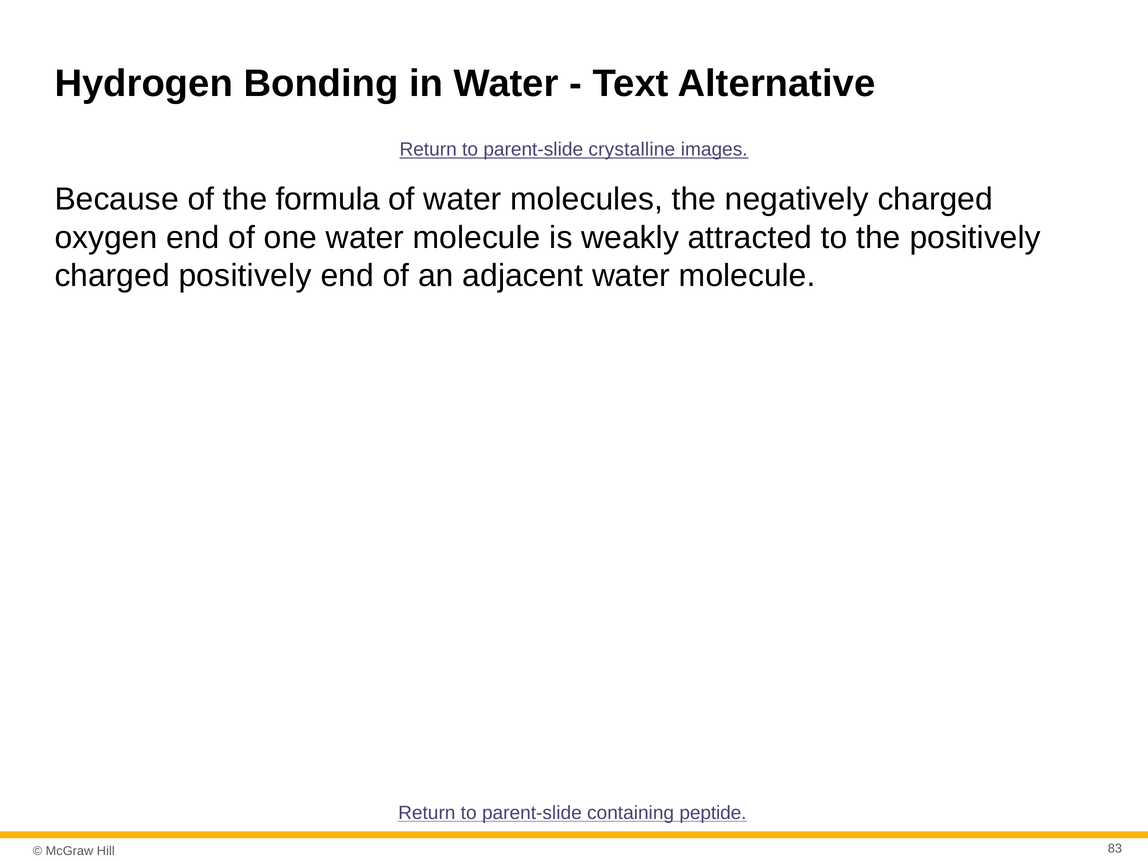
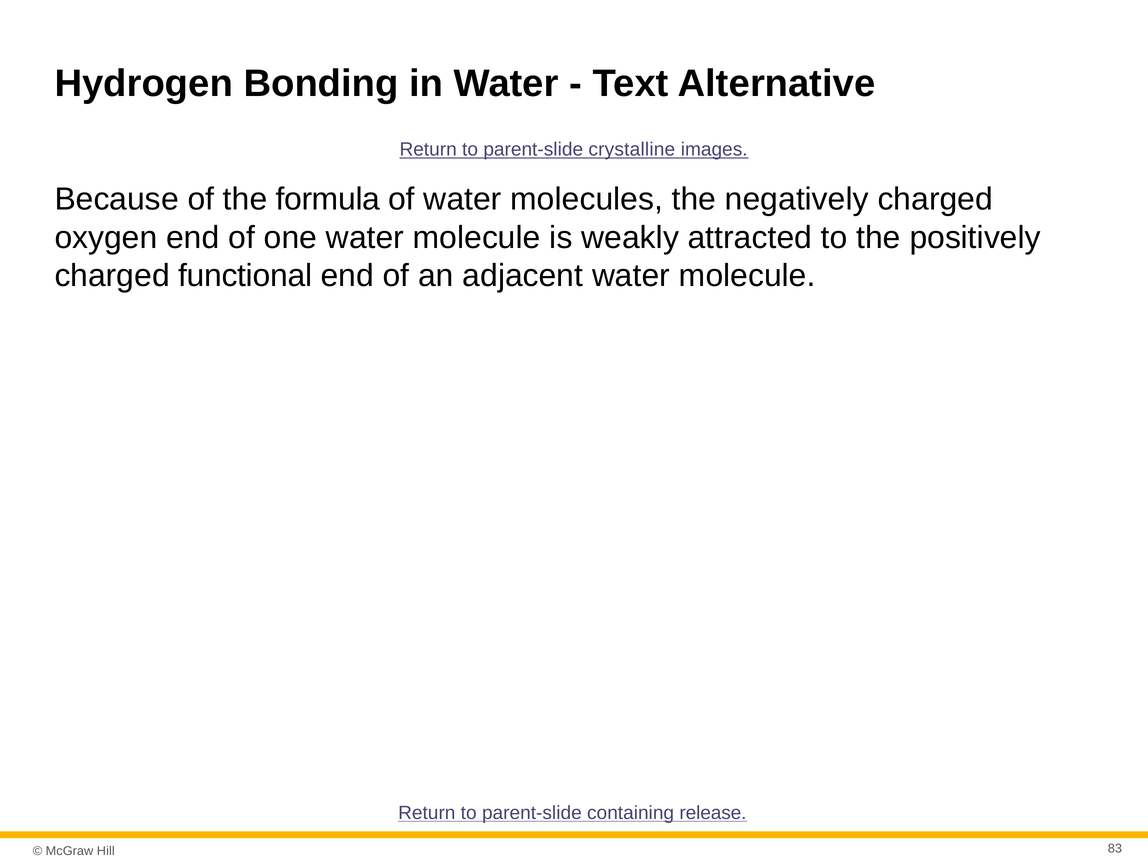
charged positively: positively -> functional
peptide: peptide -> release
